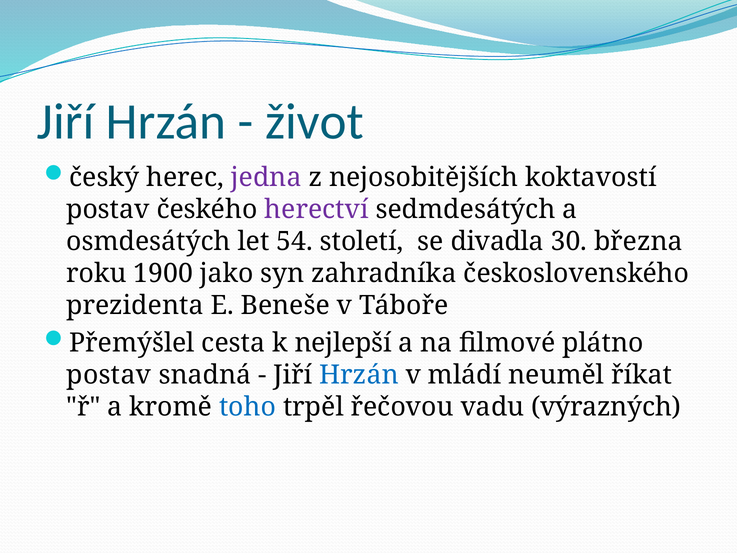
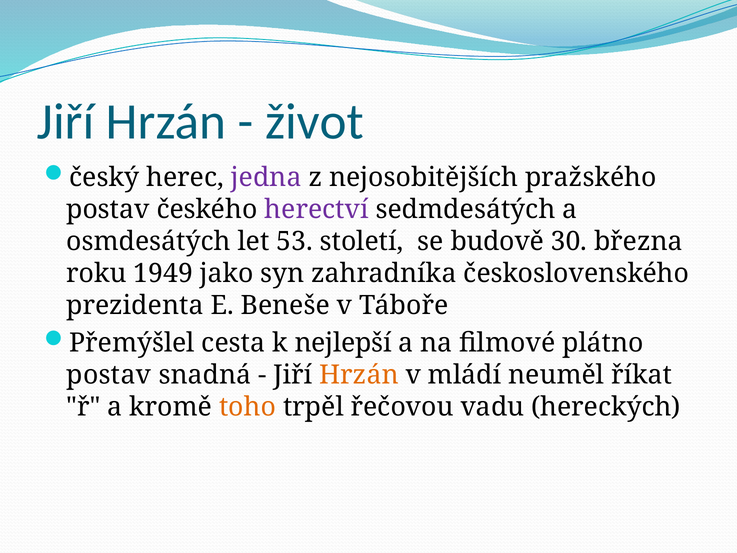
koktavostí: koktavostí -> pražského
54: 54 -> 53
divadla: divadla -> budově
1900: 1900 -> 1949
Hrzán at (359, 375) colour: blue -> orange
toho colour: blue -> orange
výrazných: výrazných -> hereckých
